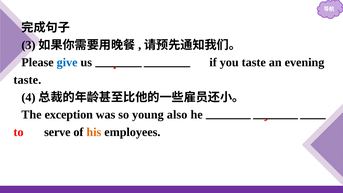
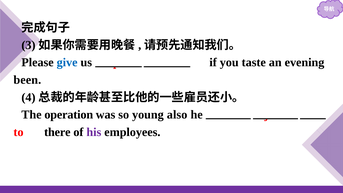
taste at (27, 80): taste -> been
exception: exception -> operation
serve: serve -> there
his colour: orange -> purple
